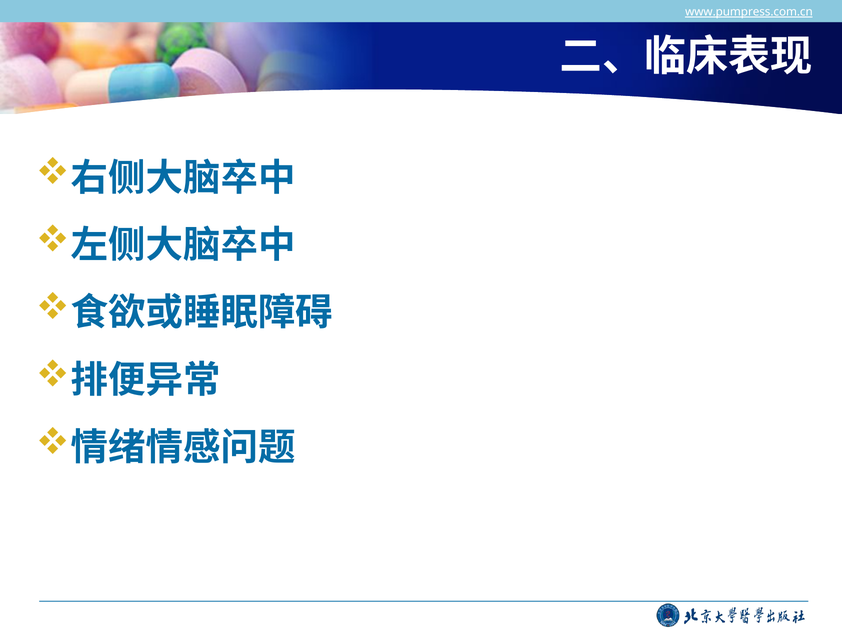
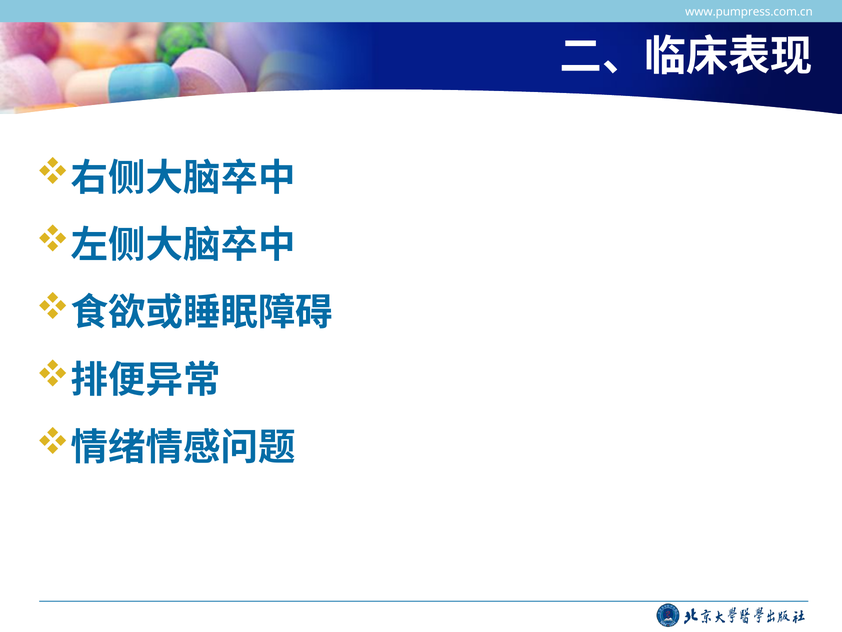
www.pumpress.com.cn underline: present -> none
